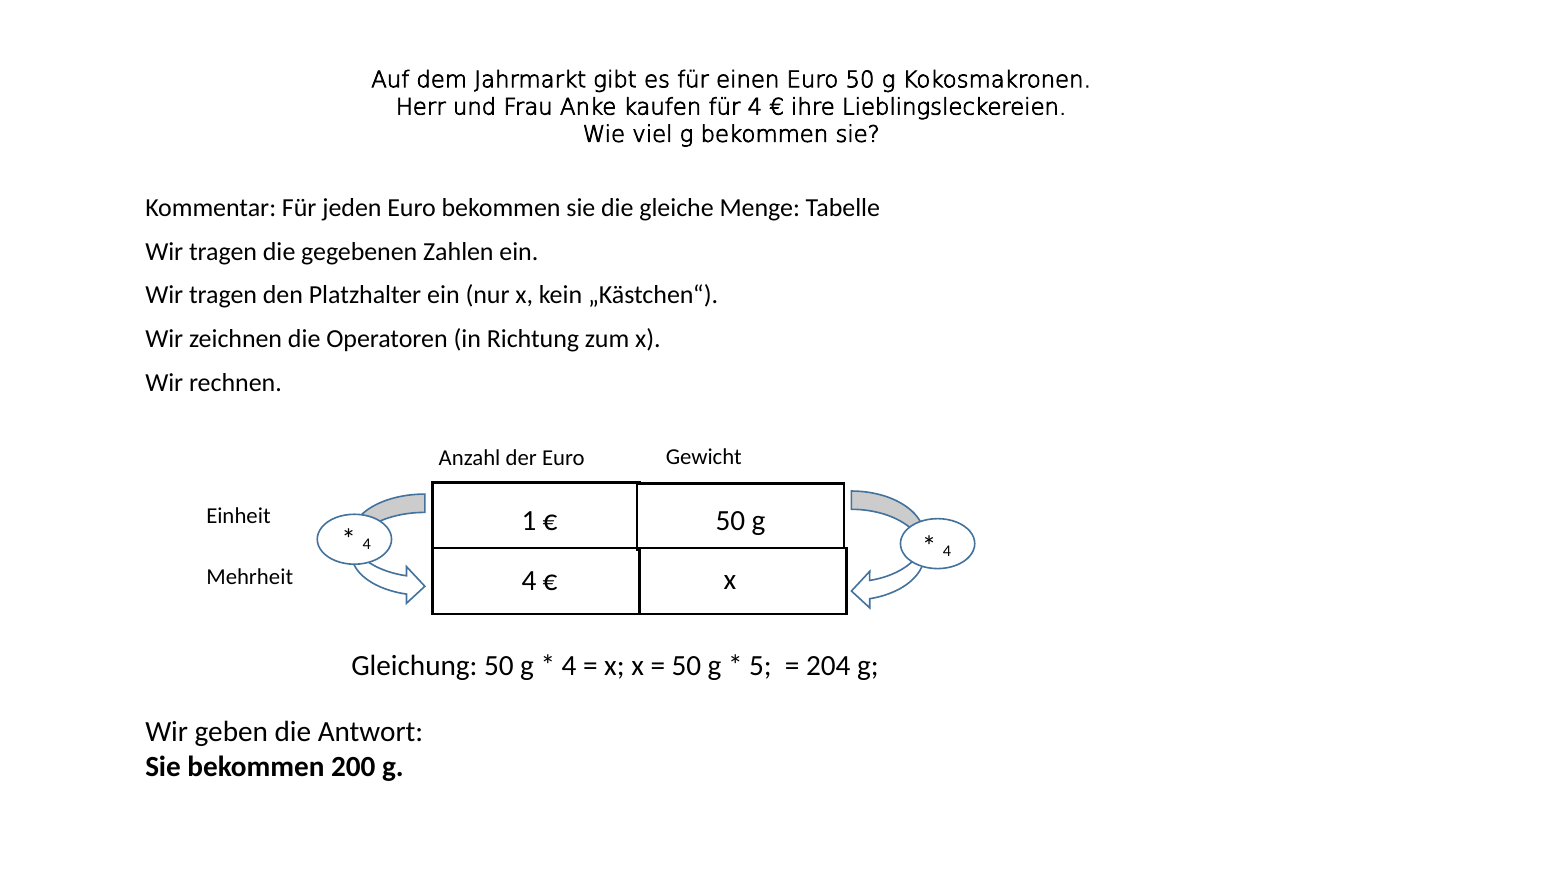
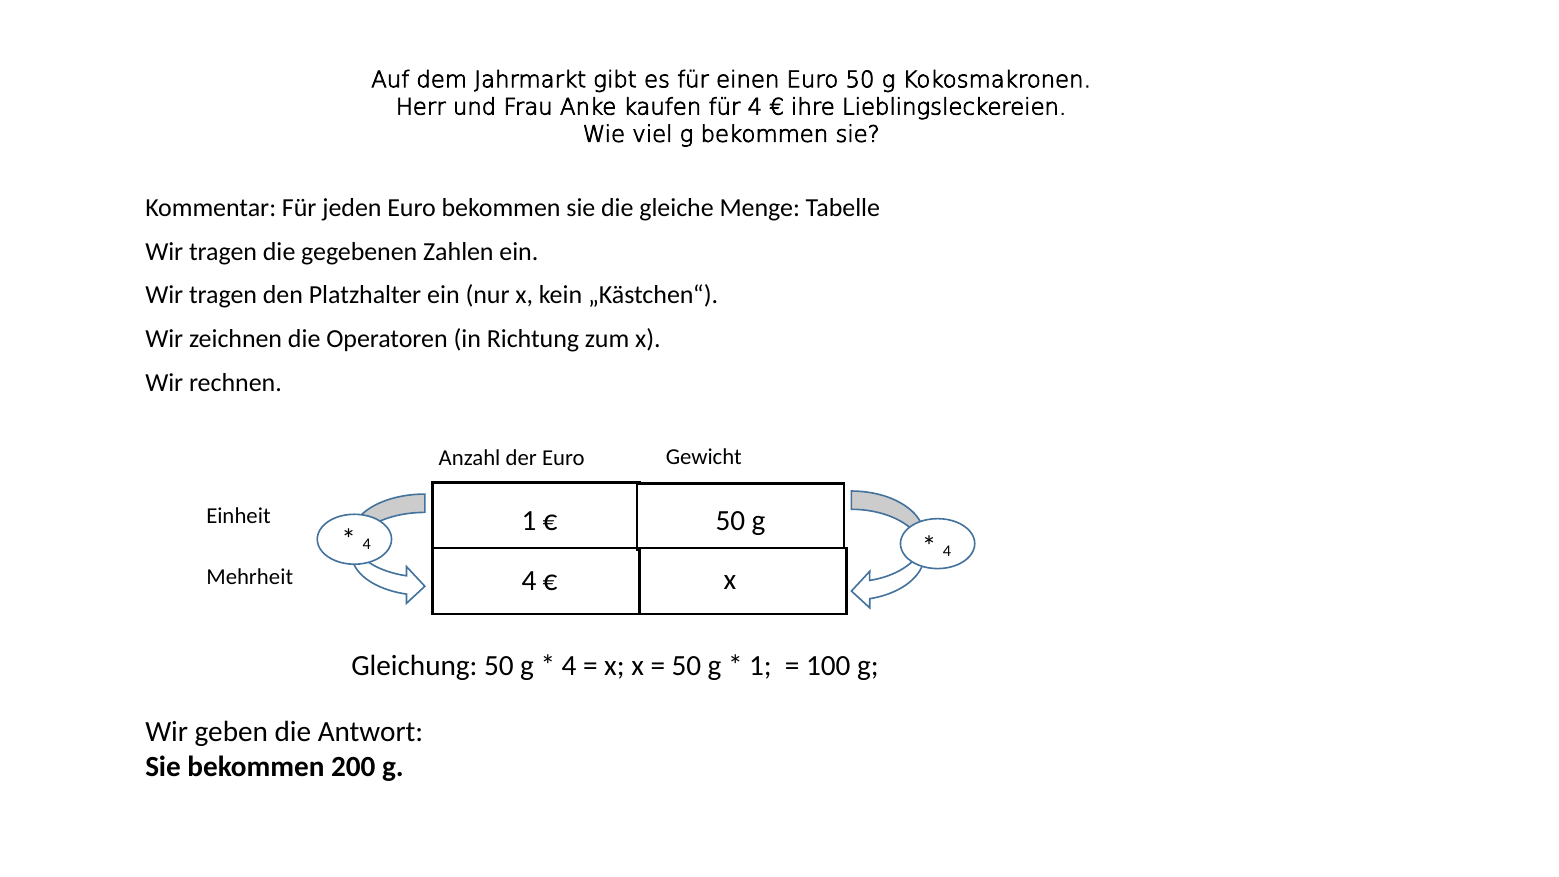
5 at (760, 666): 5 -> 1
204: 204 -> 100
